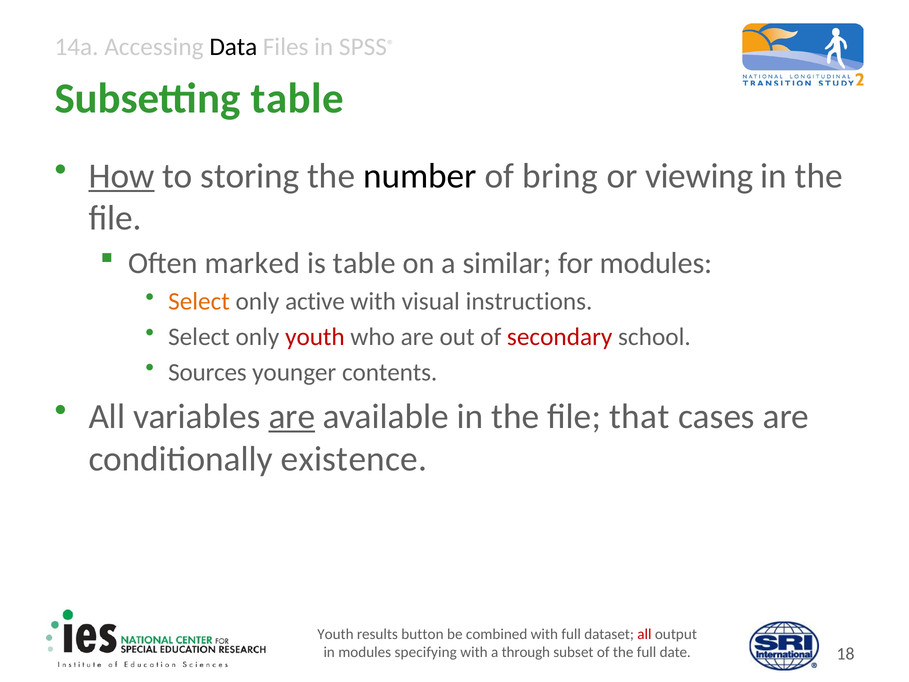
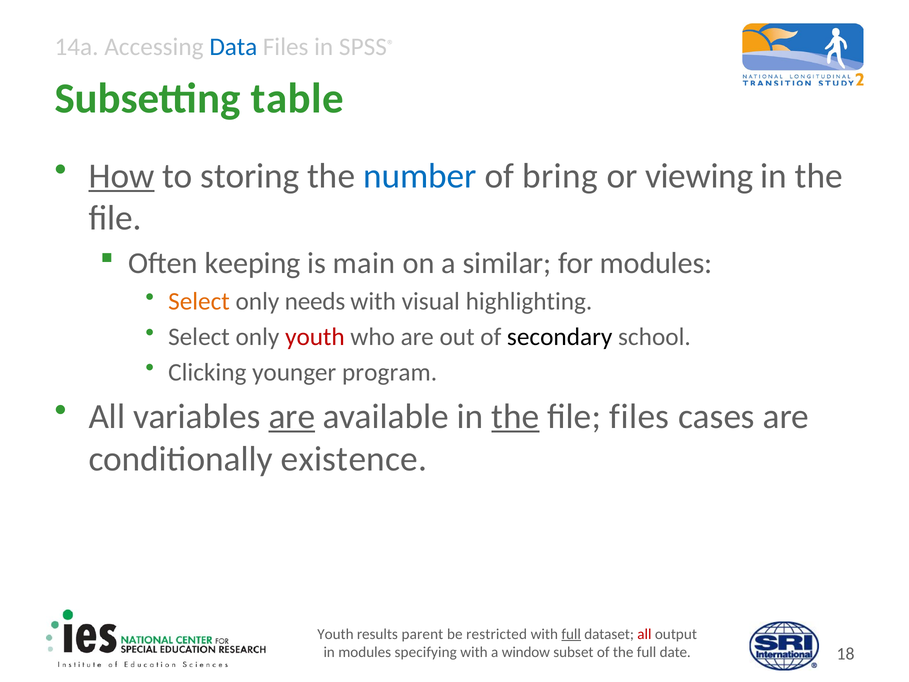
Data colour: black -> blue
number colour: black -> blue
marked: marked -> keeping
is table: table -> main
active: active -> needs
instructions: instructions -> highlighting
secondary colour: red -> black
Sources: Sources -> Clicking
contents: contents -> program
the at (515, 416) underline: none -> present
file that: that -> files
button: button -> parent
combined: combined -> restricted
full at (571, 634) underline: none -> present
through: through -> window
